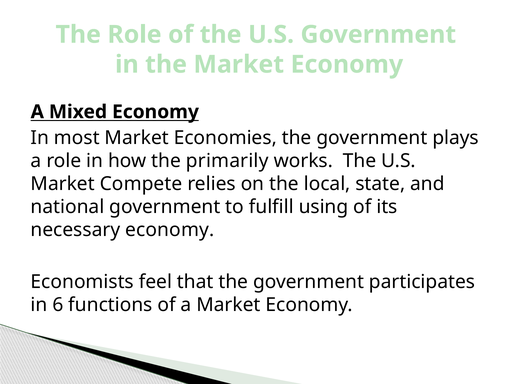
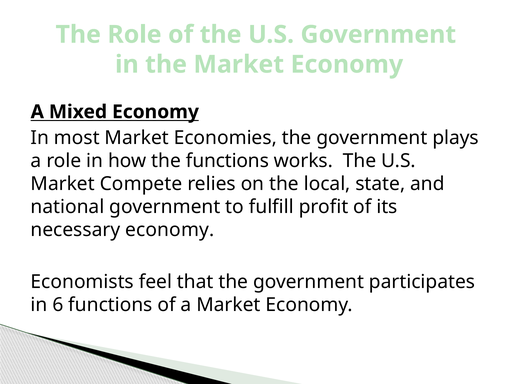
the primarily: primarily -> functions
using: using -> profit
